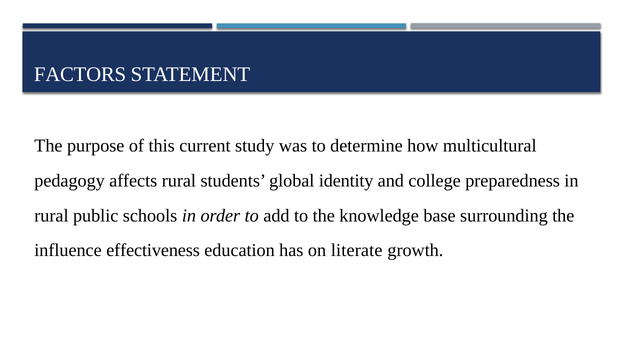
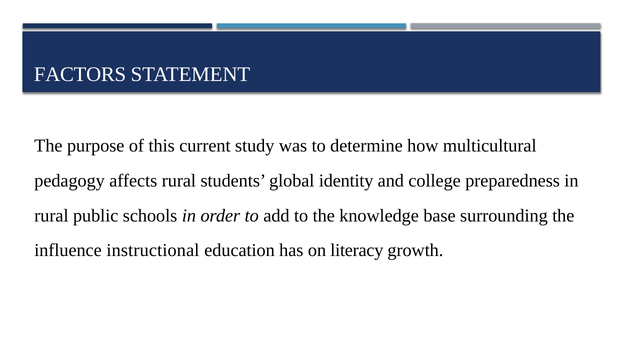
effectiveness: effectiveness -> instructional
literate: literate -> literacy
